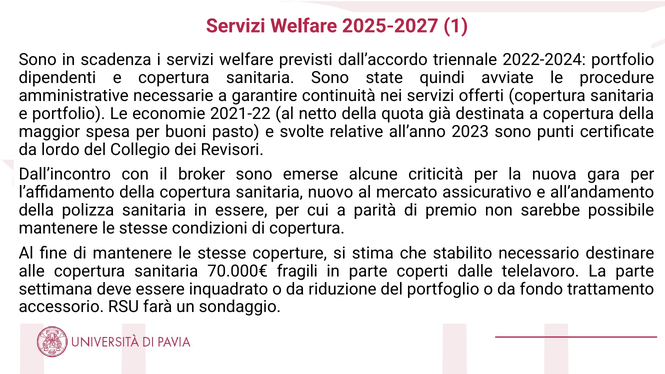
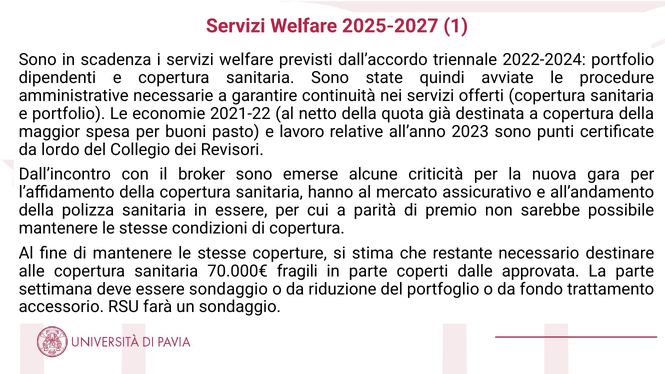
svolte: svolte -> lavoro
nuovo: nuovo -> hanno
stabilito: stabilito -> restante
telelavoro: telelavoro -> approvata
essere inquadrato: inquadrato -> sondaggio
